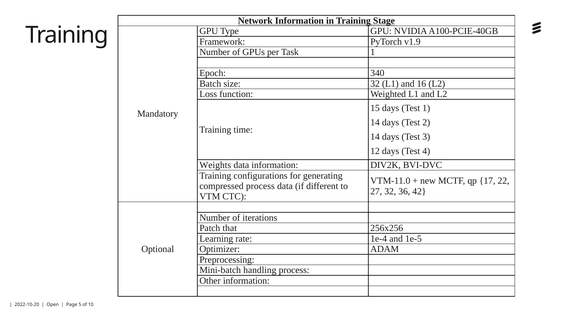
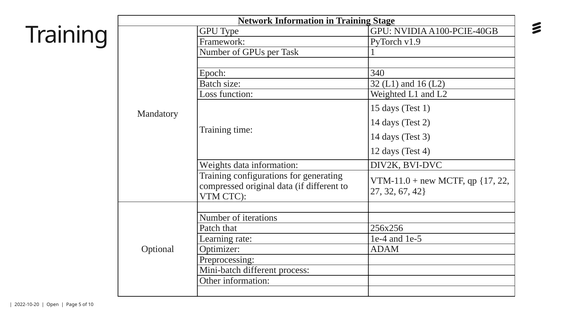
compressed process: process -> original
36: 36 -> 67
Mini-batch handling: handling -> different
